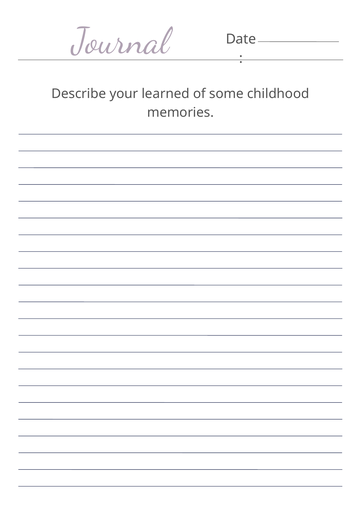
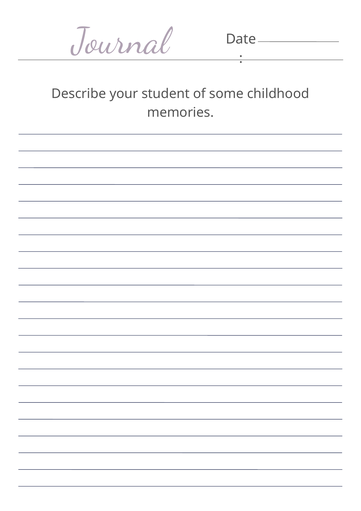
learned: learned -> student
